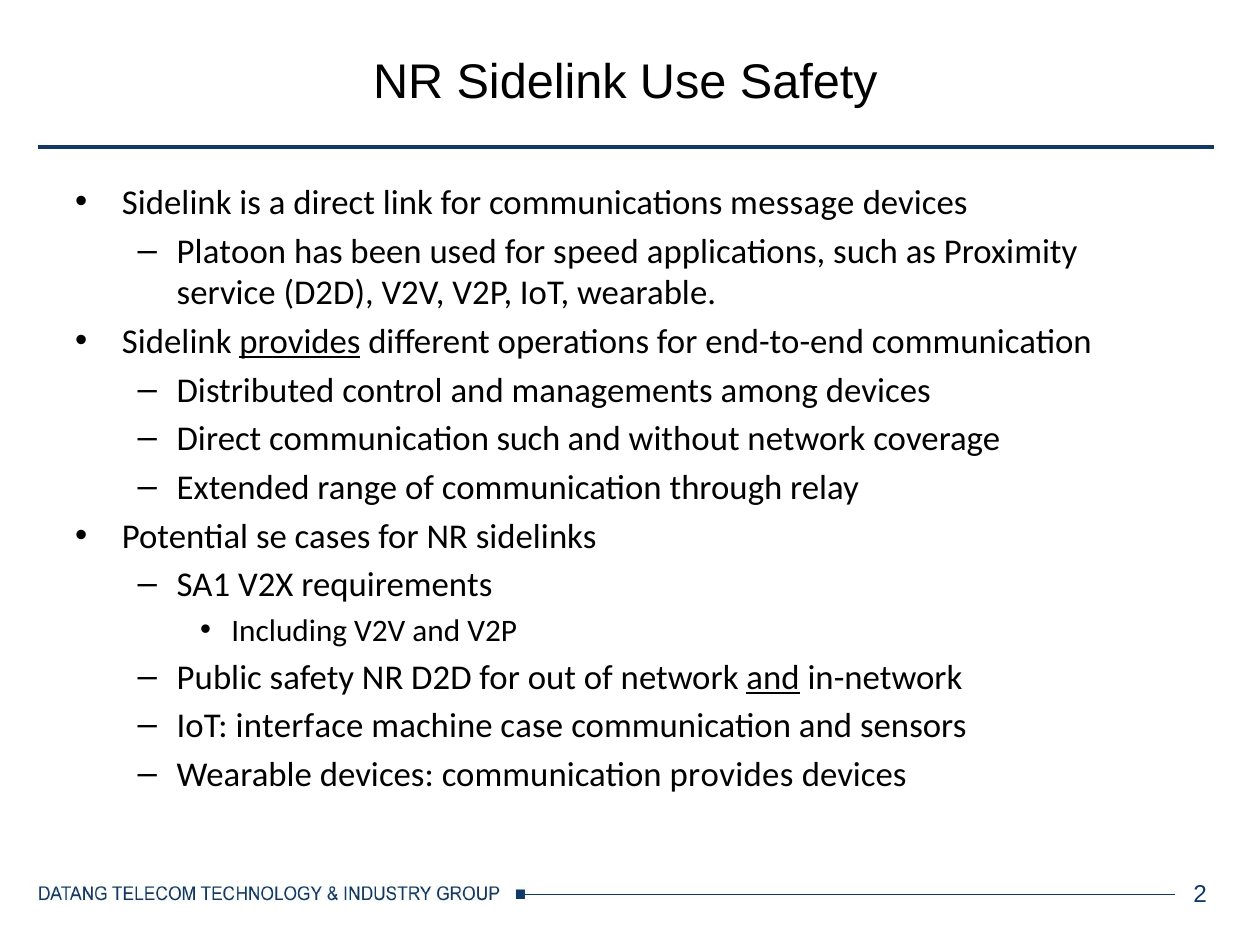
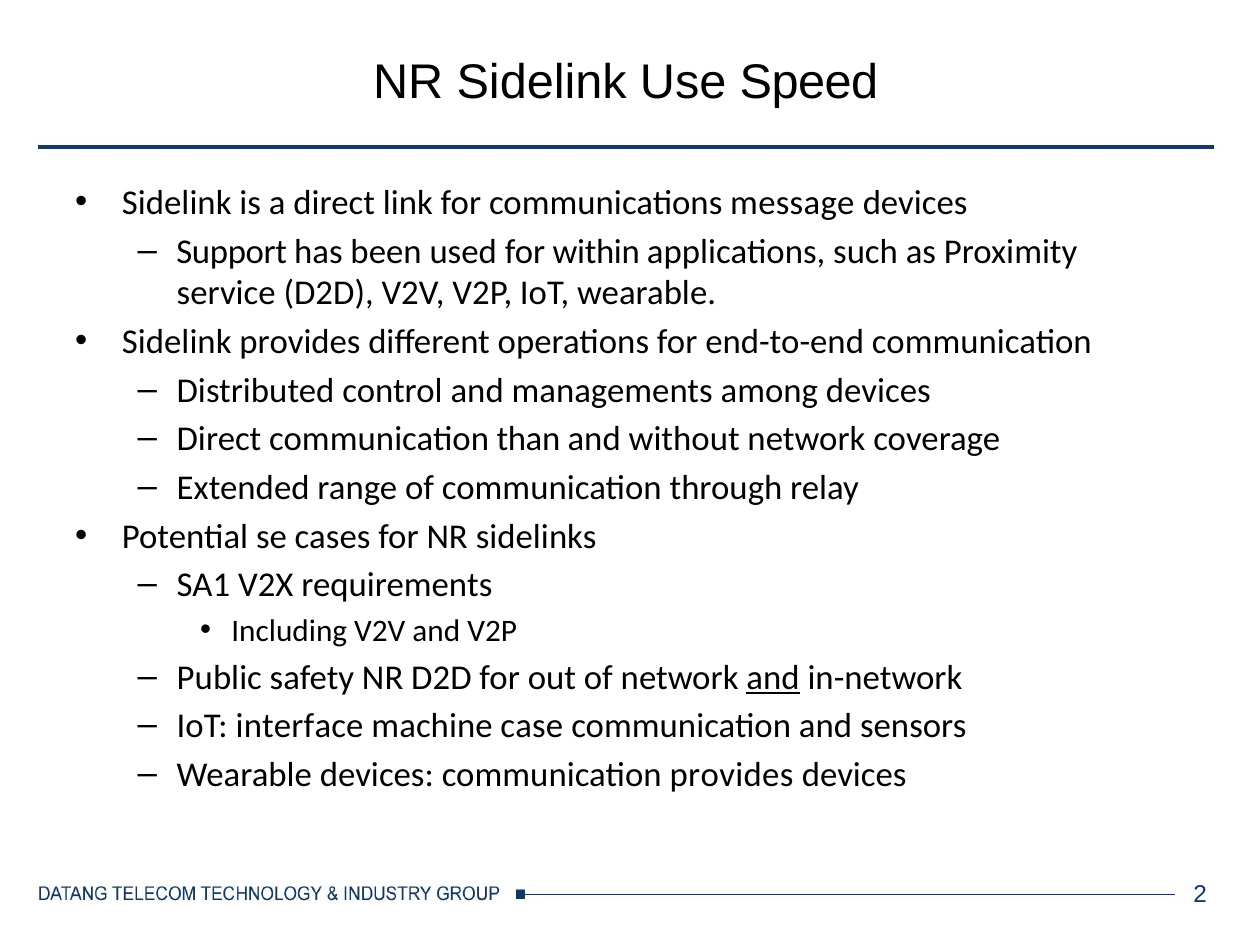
Use Safety: Safety -> Speed
Platoon: Platoon -> Support
speed: speed -> within
provides at (300, 342) underline: present -> none
communication such: such -> than
